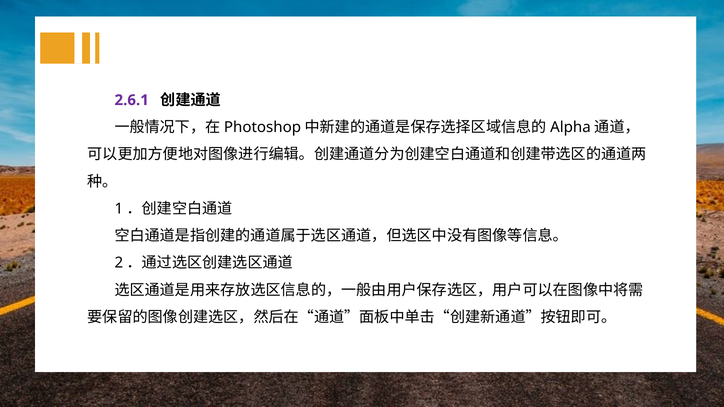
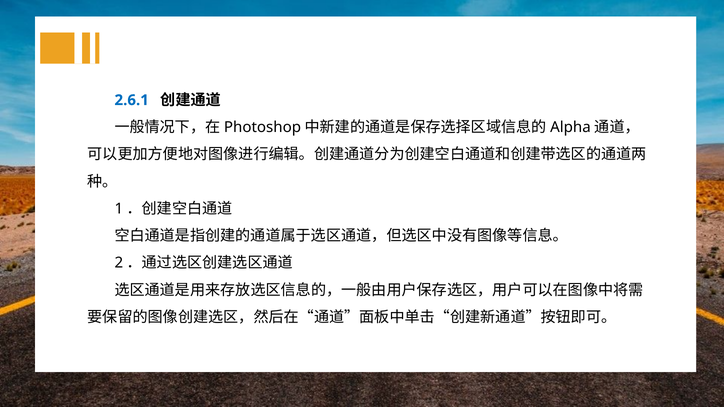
2.6.1 colour: purple -> blue
